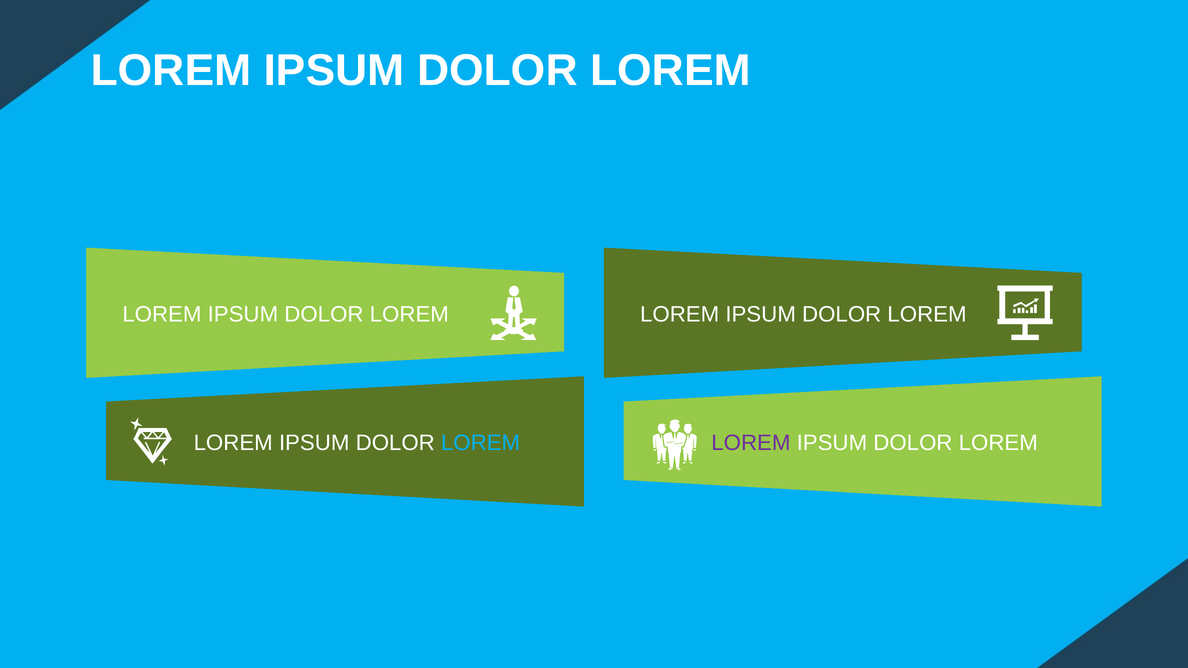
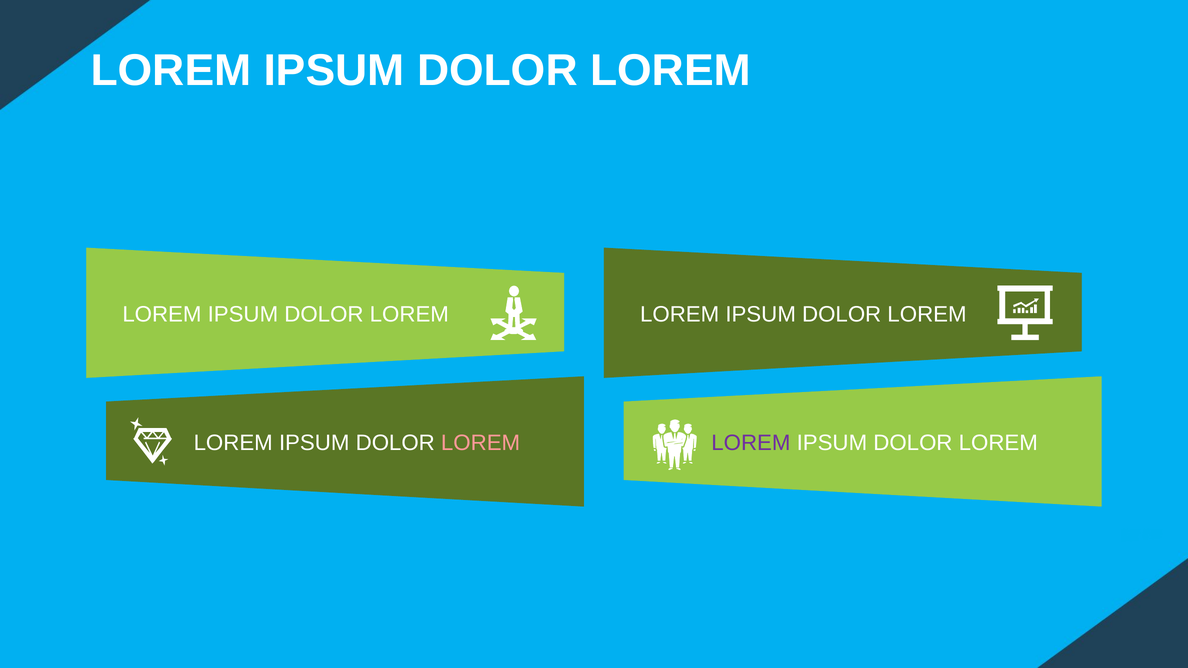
LOREM at (481, 443) colour: light blue -> pink
